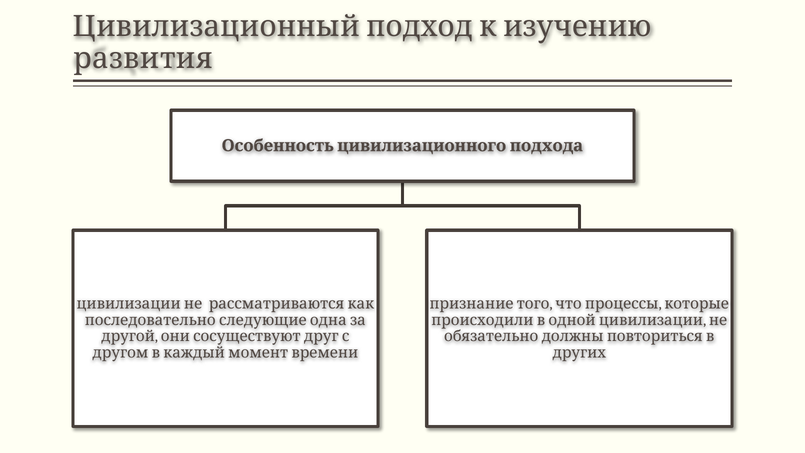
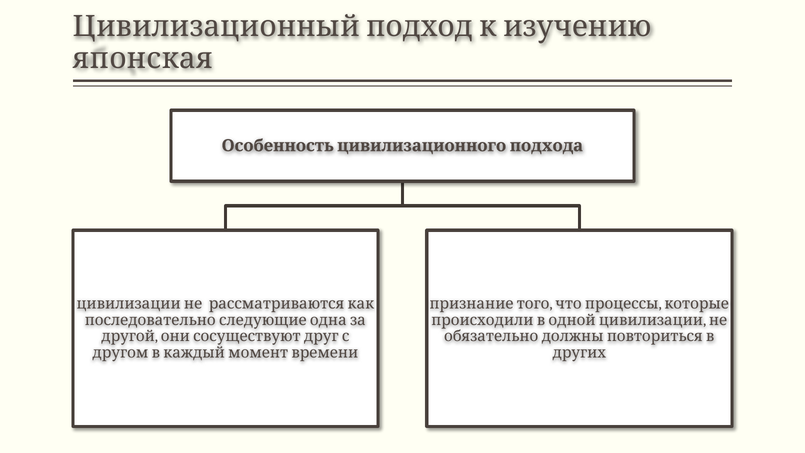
развития: развития -> японская
